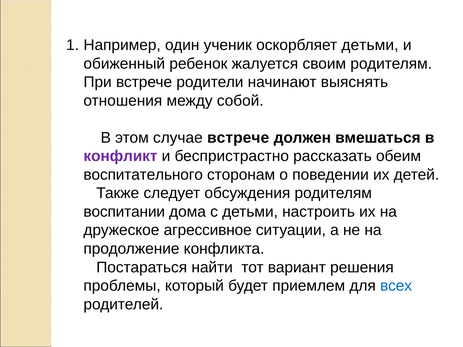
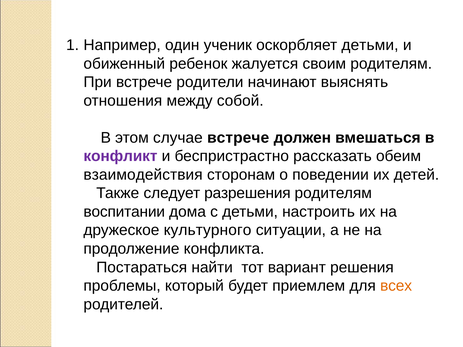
воспитательного: воспитательного -> взаимодействия
обсуждения: обсуждения -> разрешения
агрессивное: агрессивное -> культурного
всех colour: blue -> orange
